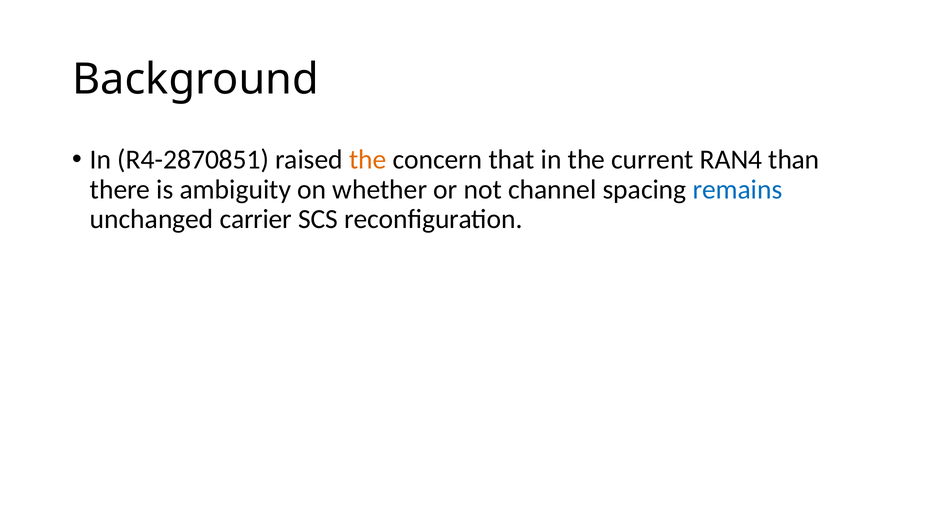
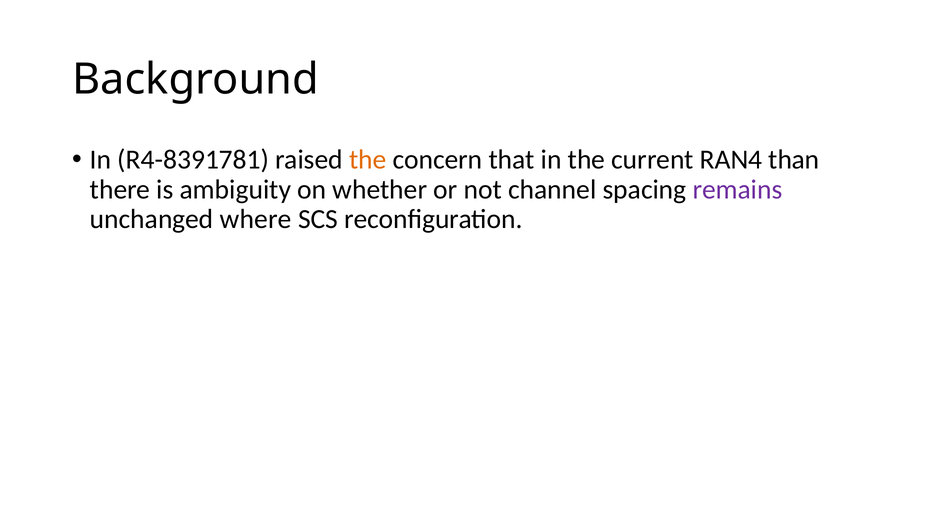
R4-2870851: R4-2870851 -> R4-8391781
remains colour: blue -> purple
carrier: carrier -> where
